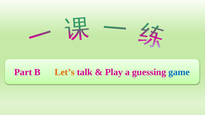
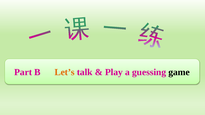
game colour: blue -> black
